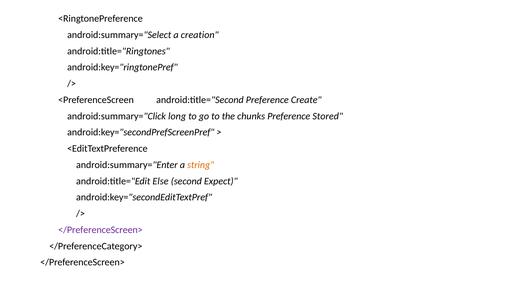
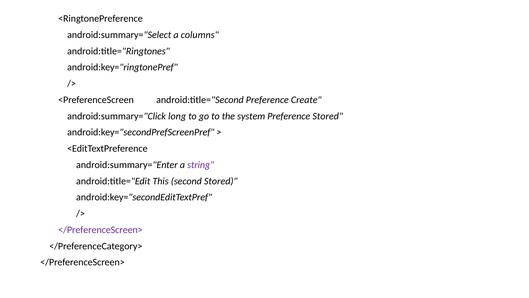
creation: creation -> columns
chunks: chunks -> system
string colour: orange -> purple
Else: Else -> This
second Expect: Expect -> Stored
